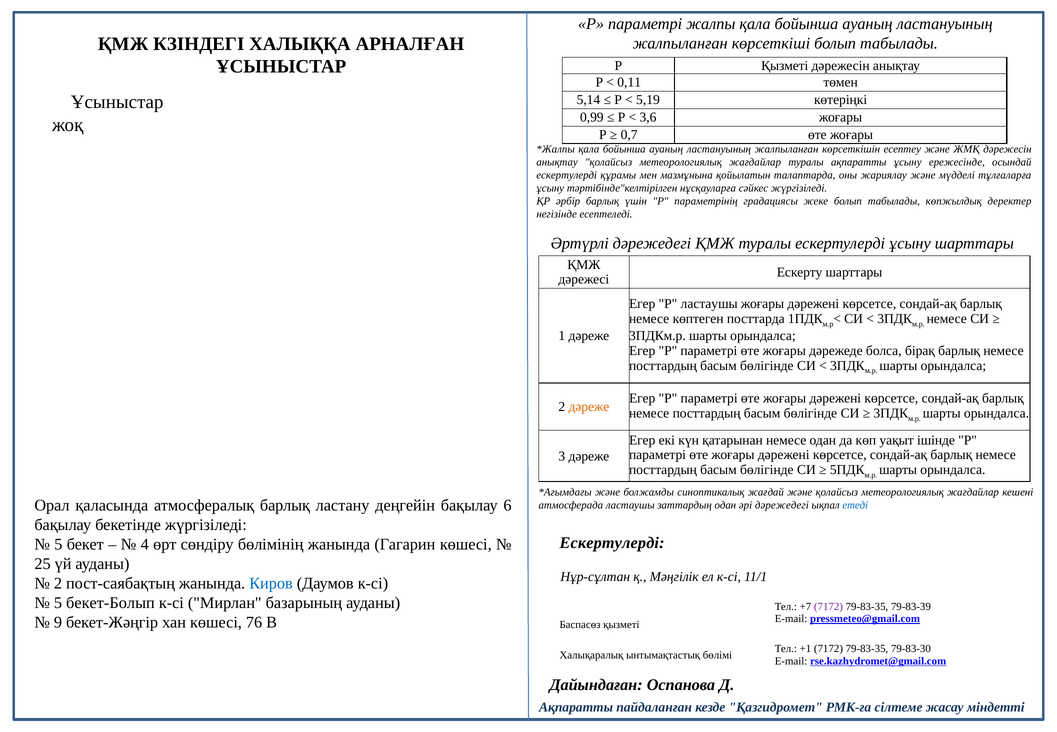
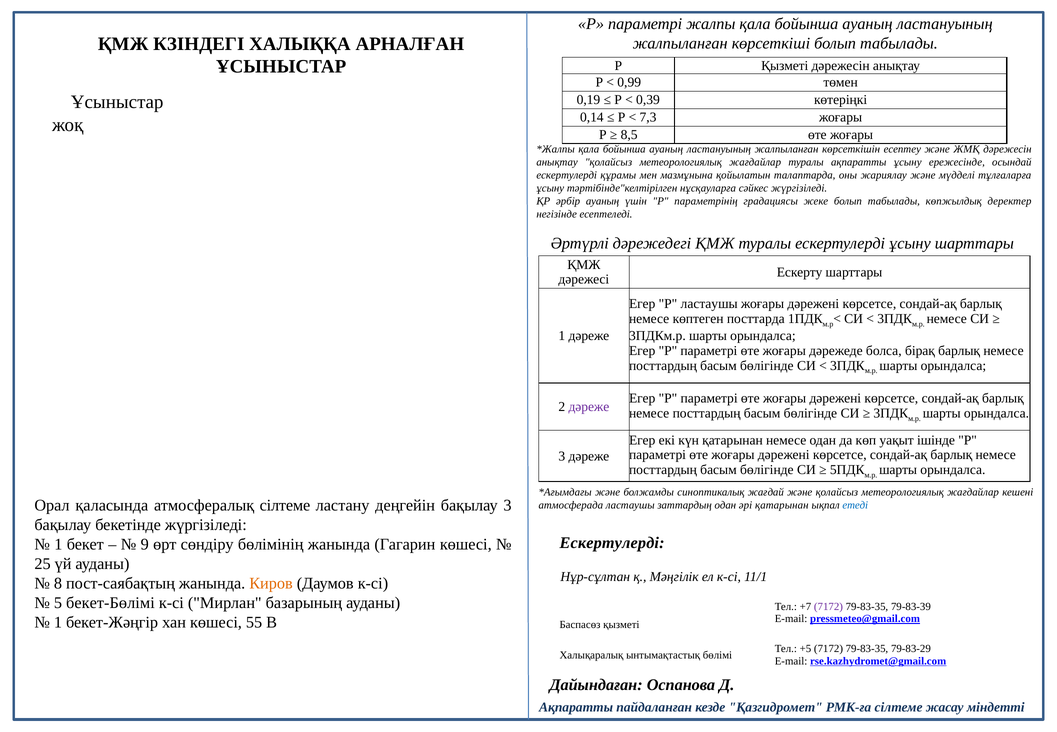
0,11: 0,11 -> 0,99
5,14: 5,14 -> 0,19
5,19: 5,19 -> 0,39
0,99: 0,99 -> 0,14
3,6: 3,6 -> 7,3
0,7: 0,7 -> 8,5
әрбір барлық: барлық -> ауаның
дәреже at (589, 407) colour: orange -> purple
атмосфералық барлық: барлық -> сілтеме
бақылау 6: 6 -> 3
әрі дәрежедегі: дәрежедегі -> қатарынан
5 at (58, 544): 5 -> 1
4: 4 -> 9
2 at (58, 583): 2 -> 8
Киров colour: blue -> orange
бекет-Болып: бекет-Болып -> бекет-Бөлімі
9 at (58, 622): 9 -> 1
76: 76 -> 55
+1: +1 -> +5
79-83-30: 79-83-30 -> 79-83-29
